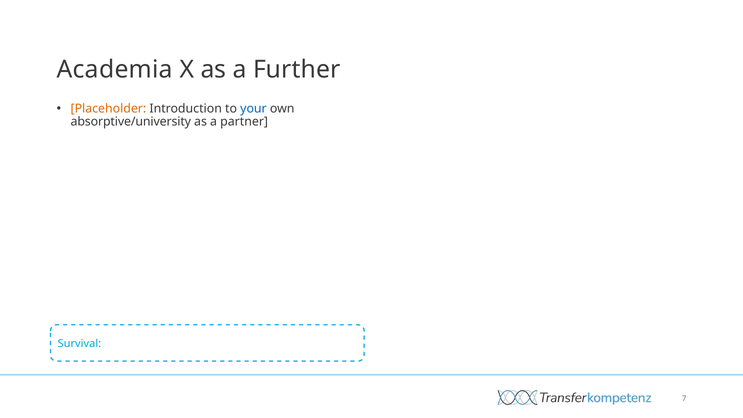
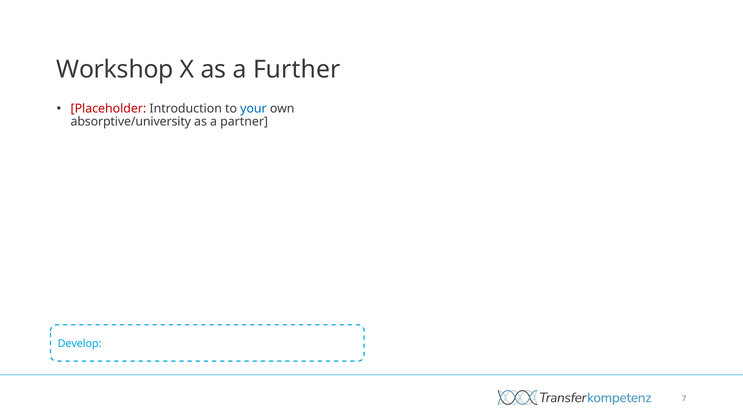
Academia: Academia -> Workshop
Placeholder colour: orange -> red
Survival: Survival -> Develop
